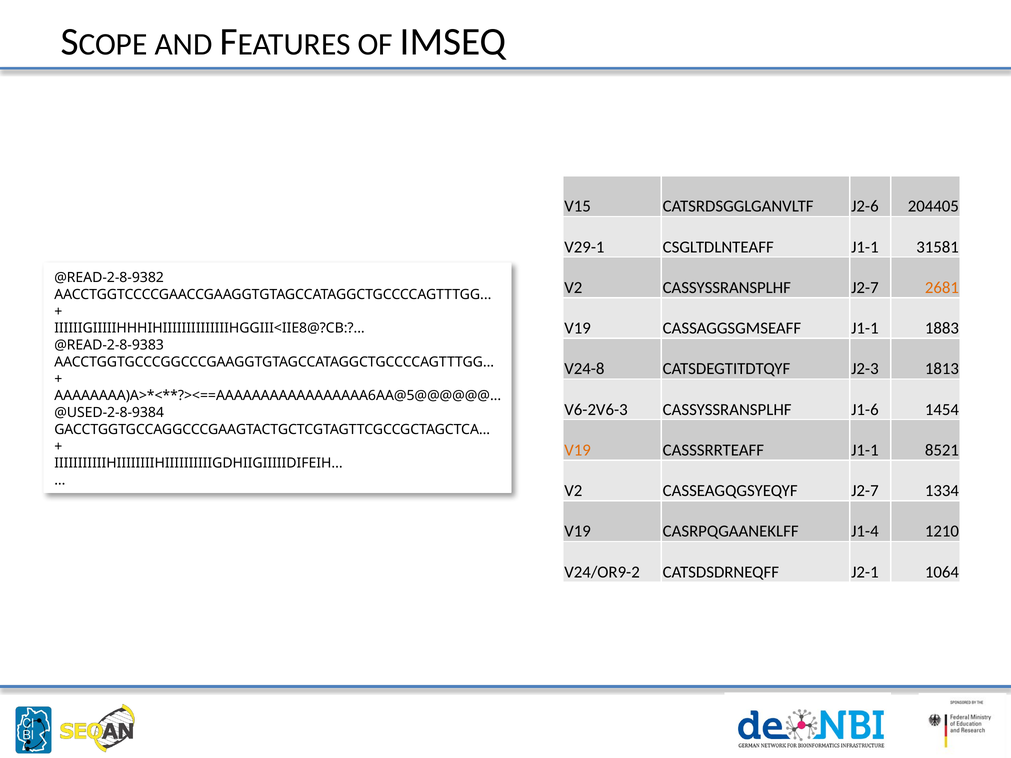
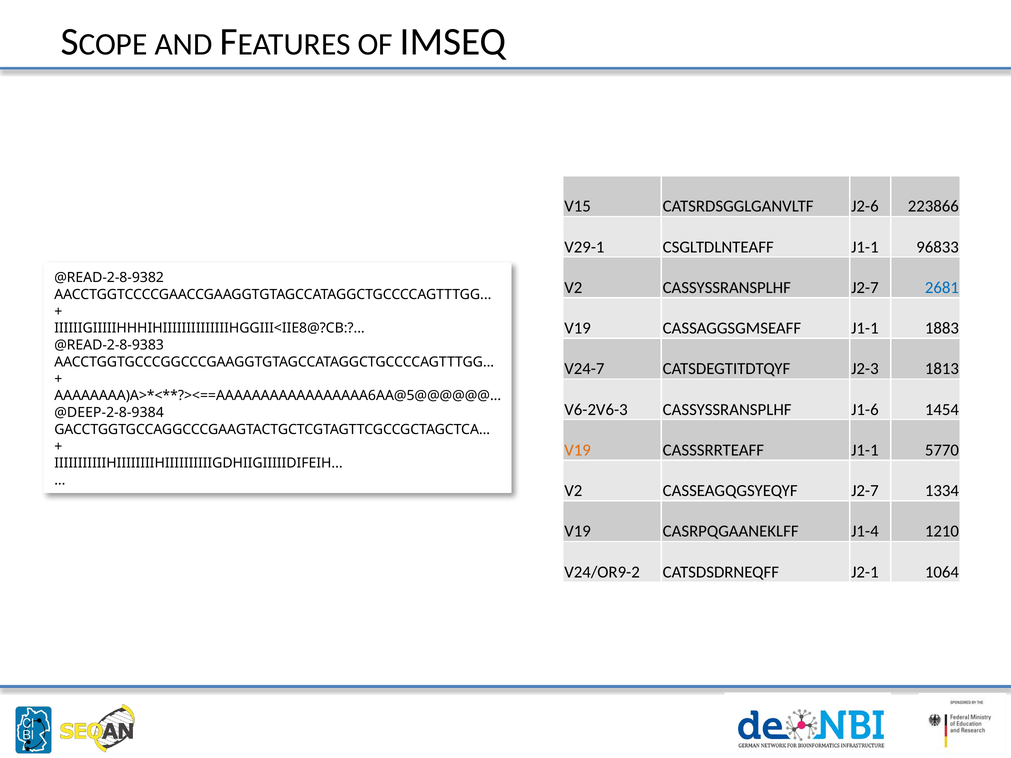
204405: 204405 -> 223866
31581: 31581 -> 96833
2681 colour: orange -> blue
V24-8: V24-8 -> V24-7
@USED-2-8-9384: @USED-2-8-9384 -> @DEEP-2-8-9384
8521: 8521 -> 5770
